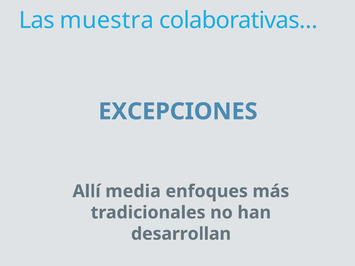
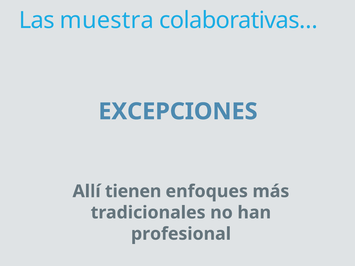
media: media -> tienen
desarrollan: desarrollan -> profesional
